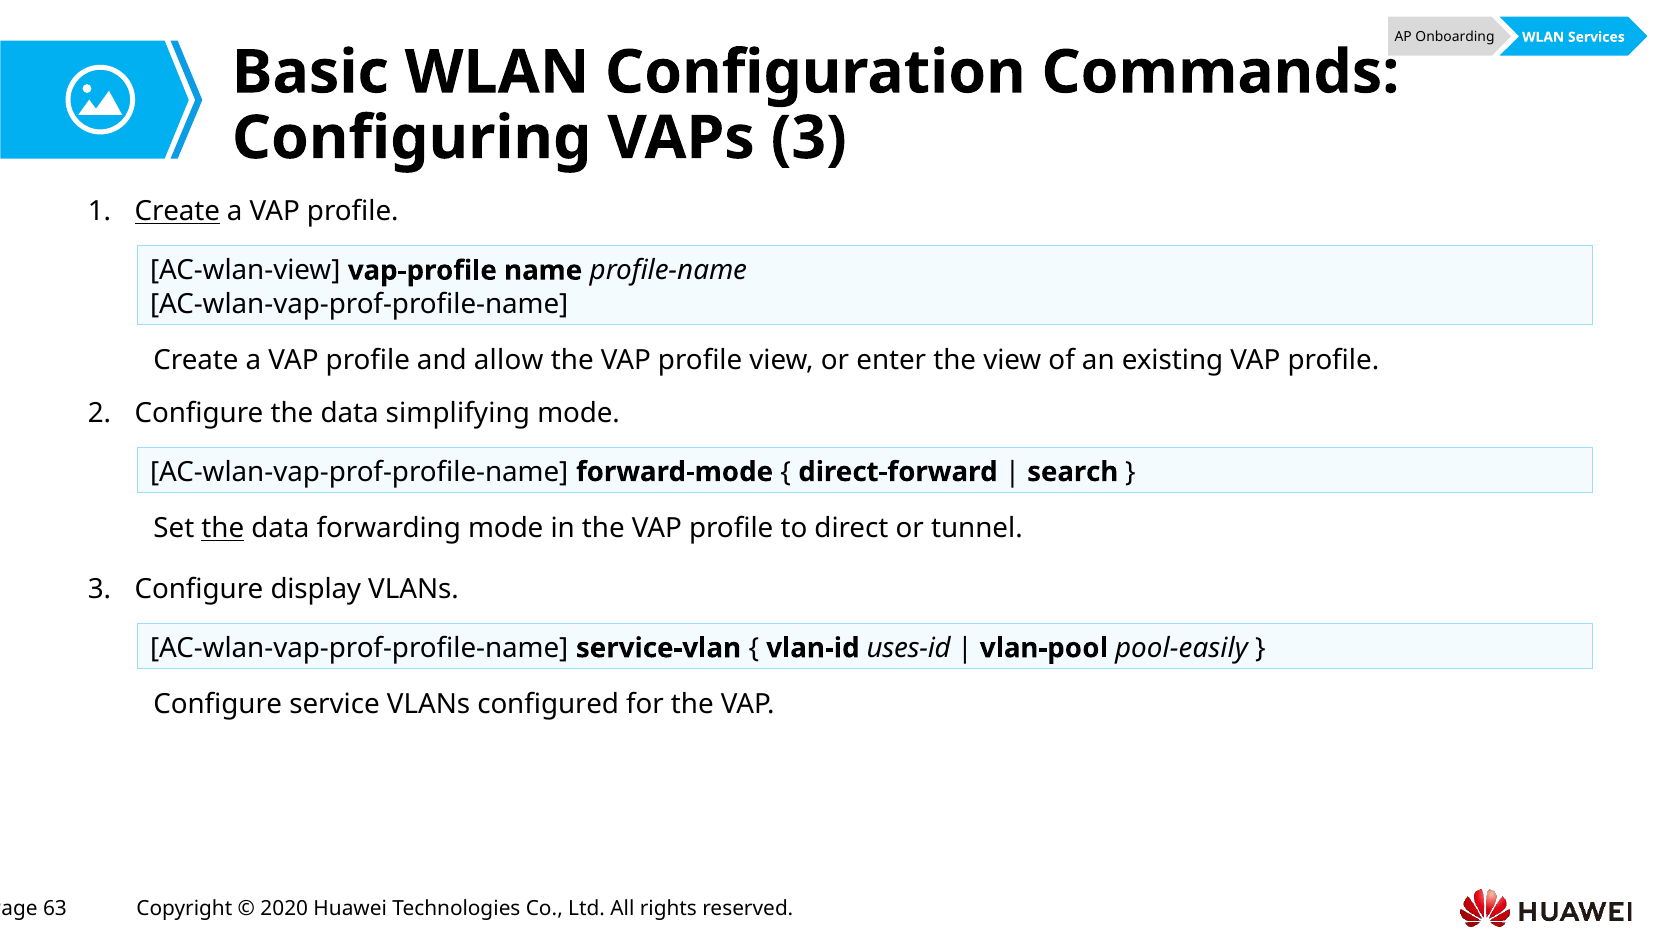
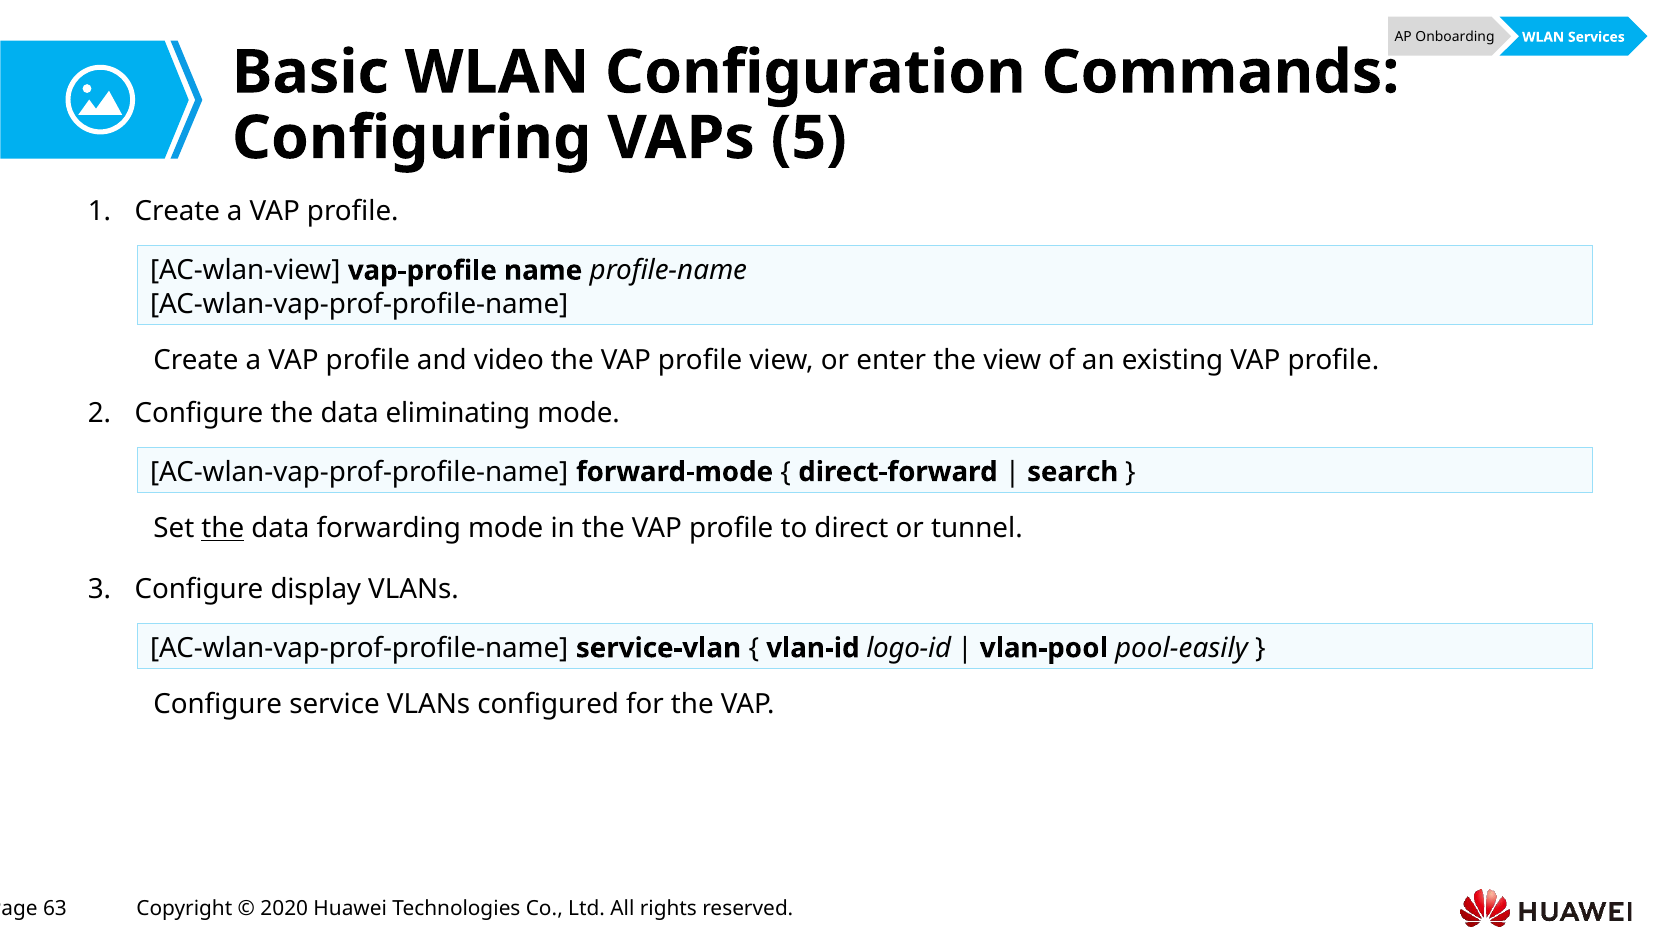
VAPs 3: 3 -> 5
Create at (177, 212) underline: present -> none
allow: allow -> video
simplifying: simplifying -> eliminating
uses-id: uses-id -> logo-id
